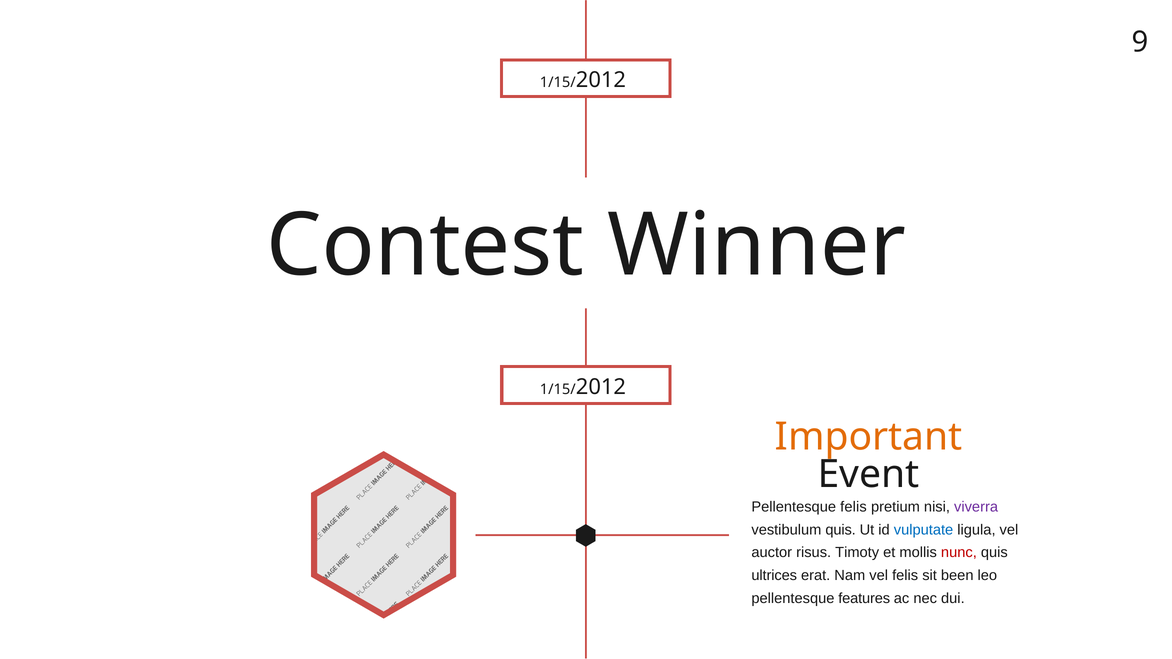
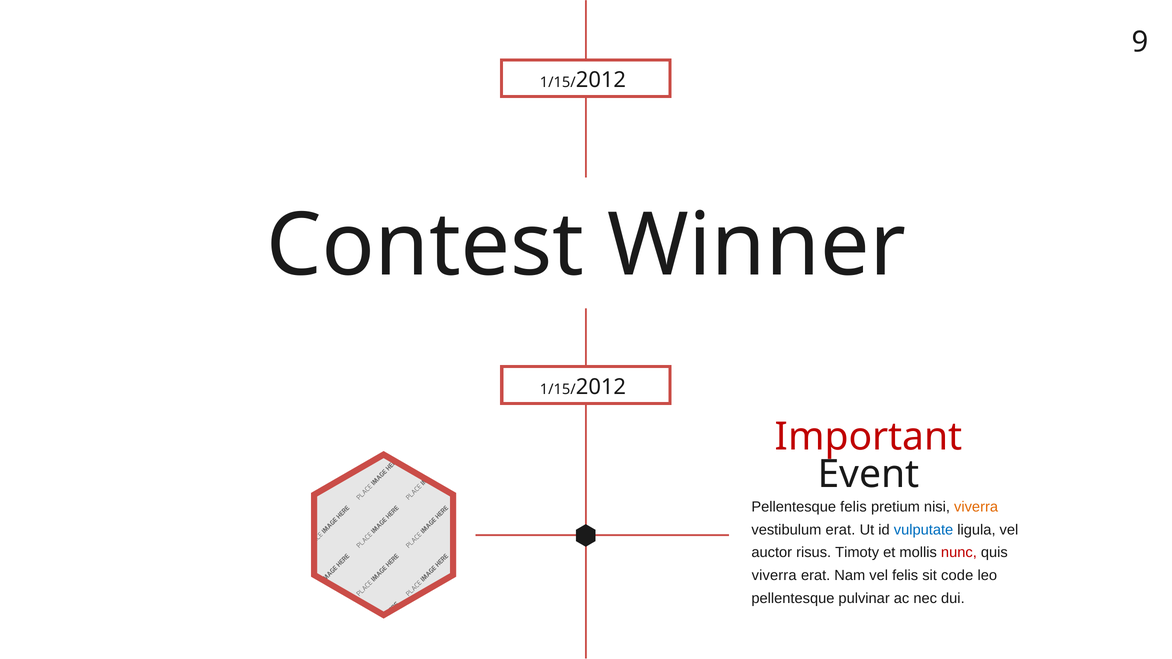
Important colour: orange -> red
viverra at (976, 507) colour: purple -> orange
vestibulum quis: quis -> erat
ultrices at (774, 576): ultrices -> viverra
been: been -> code
features: features -> pulvinar
